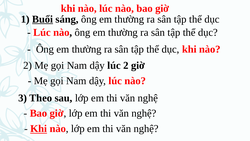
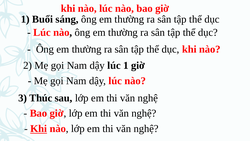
Buổi underline: present -> none
lúc 2: 2 -> 1
Theo: Theo -> Thúc
